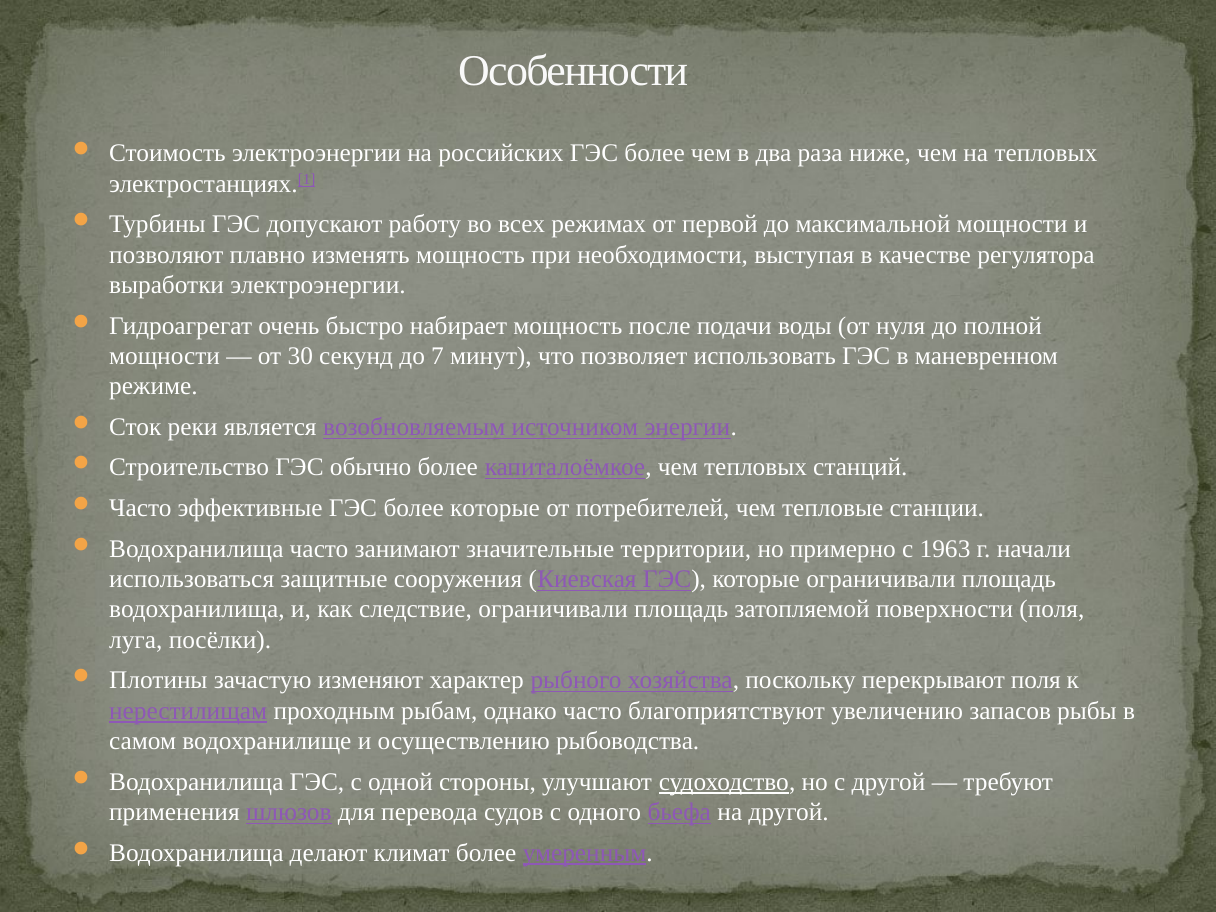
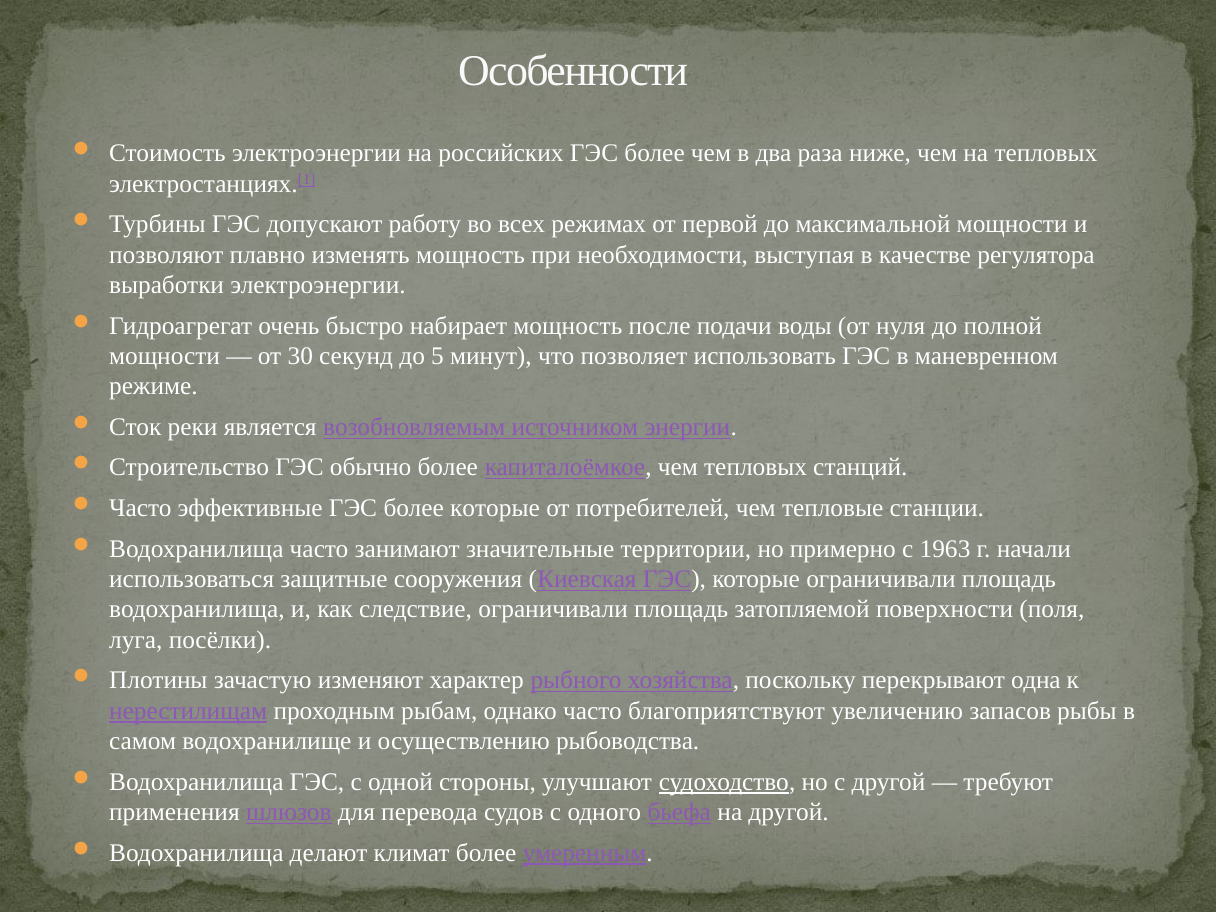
7: 7 -> 5
перекрывают поля: поля -> одна
